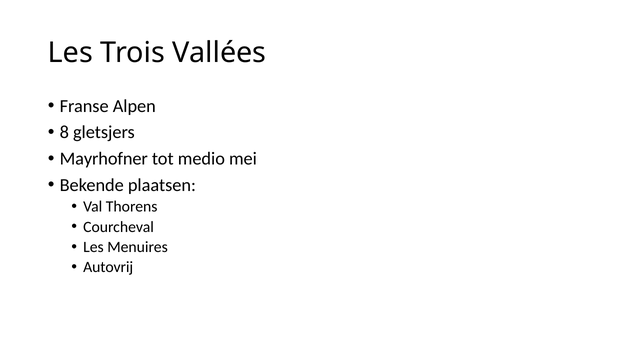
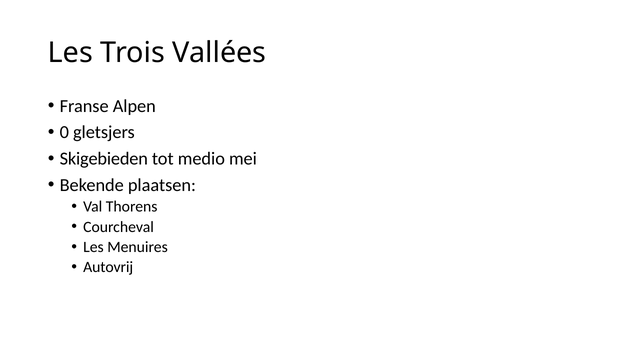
8: 8 -> 0
Mayrhofner: Mayrhofner -> Skigebieden
